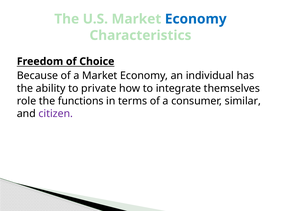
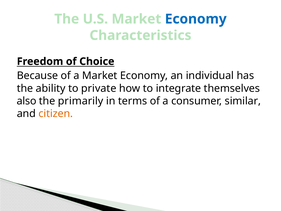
role: role -> also
functions: functions -> primarily
citizen colour: purple -> orange
